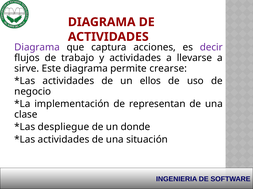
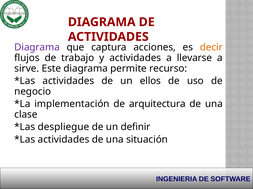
decir colour: purple -> orange
crearse: crearse -> recurso
representan: representan -> arquitectura
donde: donde -> definir
